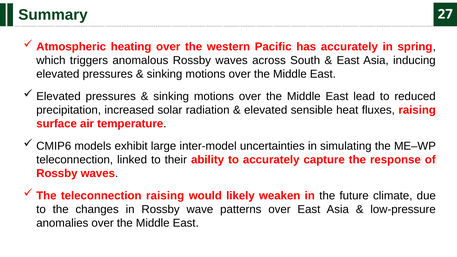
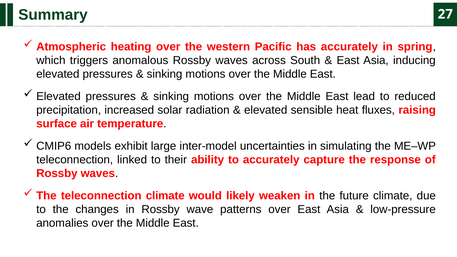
teleconnection raising: raising -> climate
